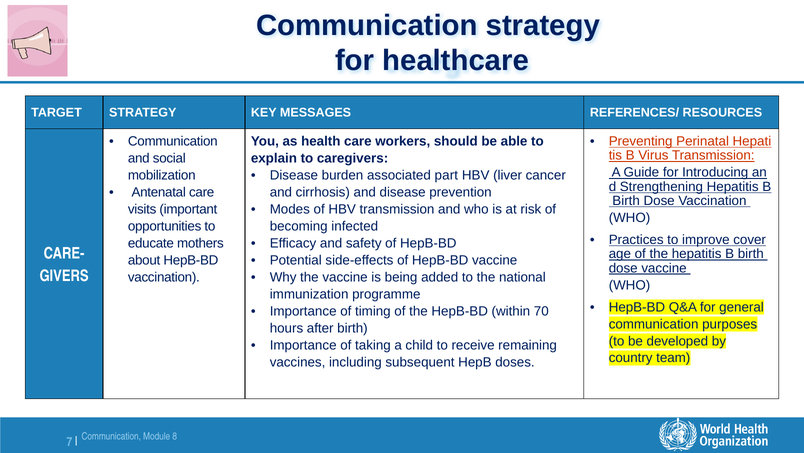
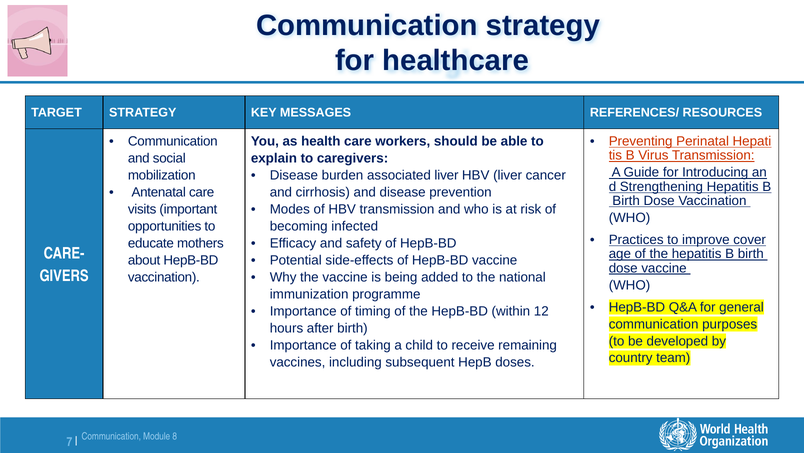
associated part: part -> liver
70: 70 -> 12
